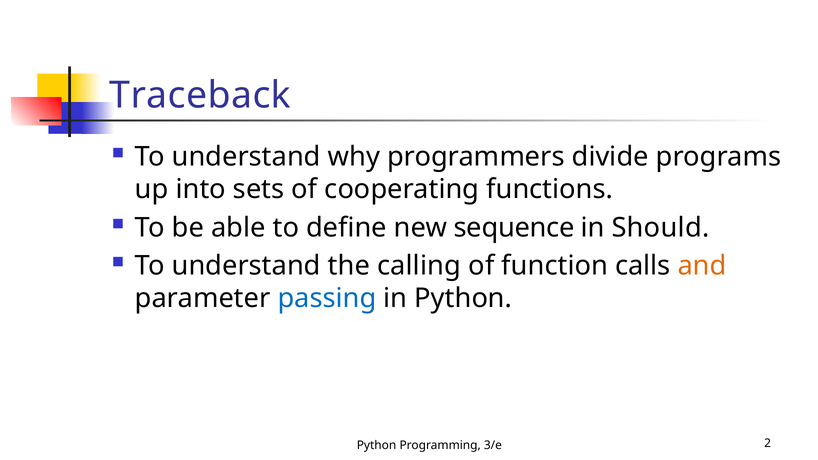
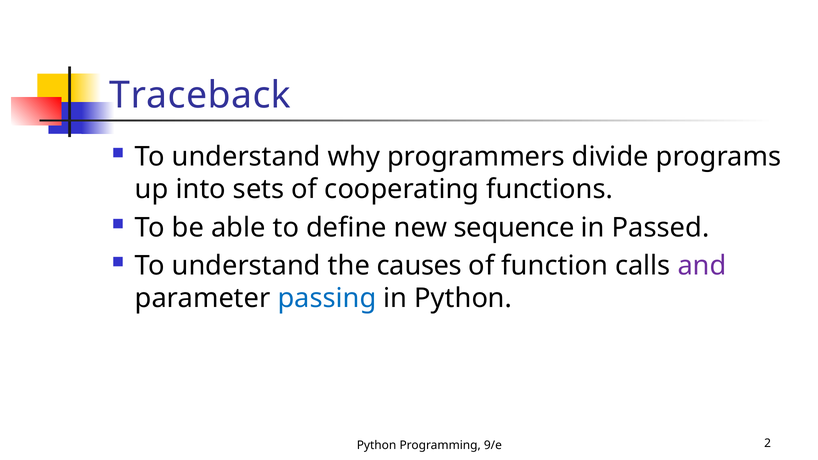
Should: Should -> Passed
calling: calling -> causes
and colour: orange -> purple
3/e: 3/e -> 9/e
